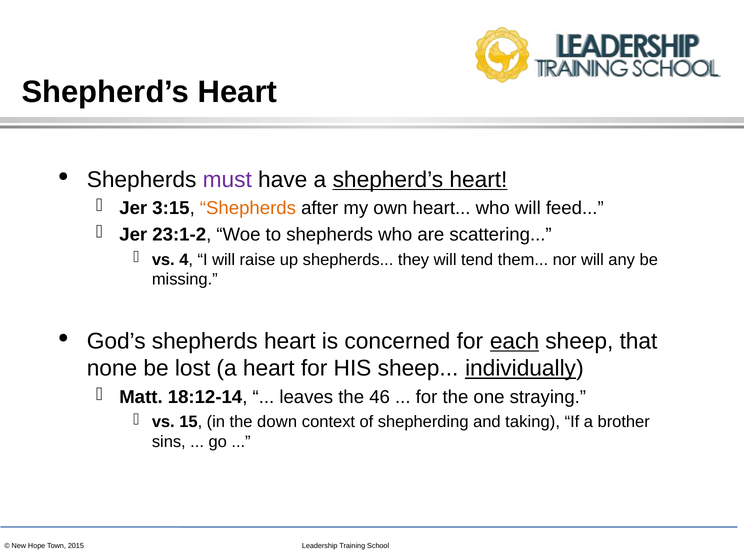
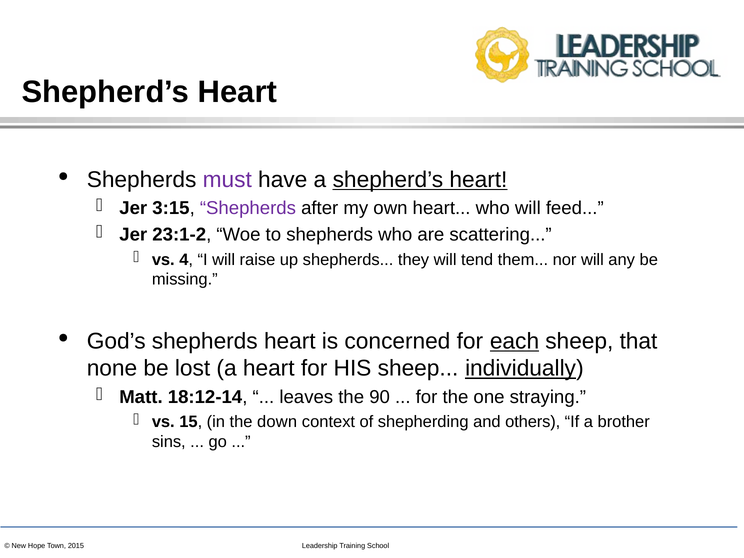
Shepherds at (248, 208) colour: orange -> purple
46: 46 -> 90
taking: taking -> others
